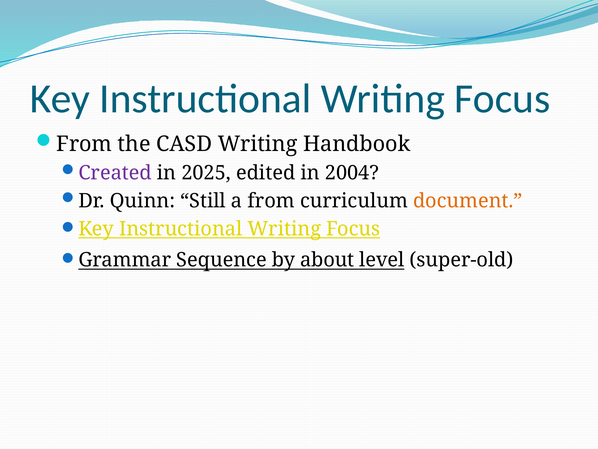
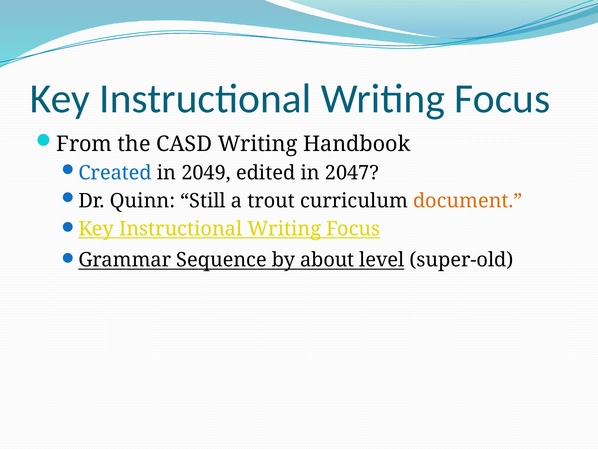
Created colour: purple -> blue
2025: 2025 -> 2049
2004: 2004 -> 2047
a from: from -> trout
